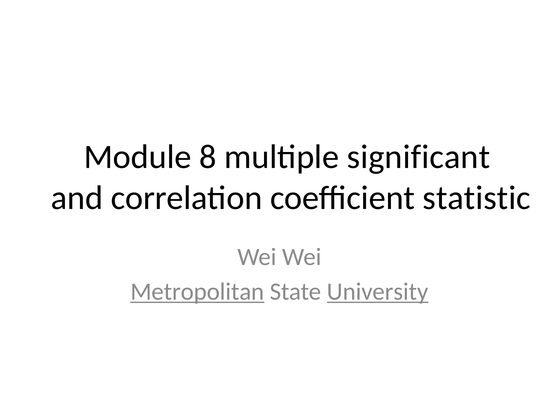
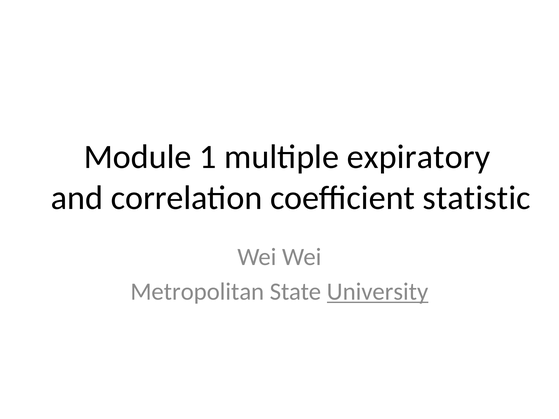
8: 8 -> 1
significant: significant -> expiratory
Metropolitan underline: present -> none
